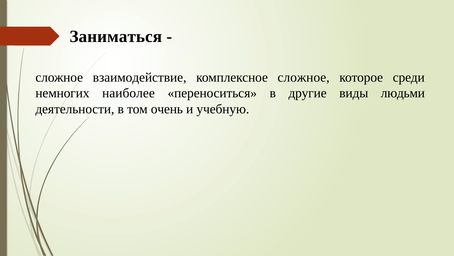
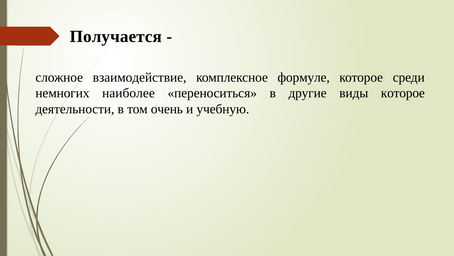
Заниматься: Заниматься -> Получается
комплексное сложное: сложное -> формуле
виды людьми: людьми -> которое
